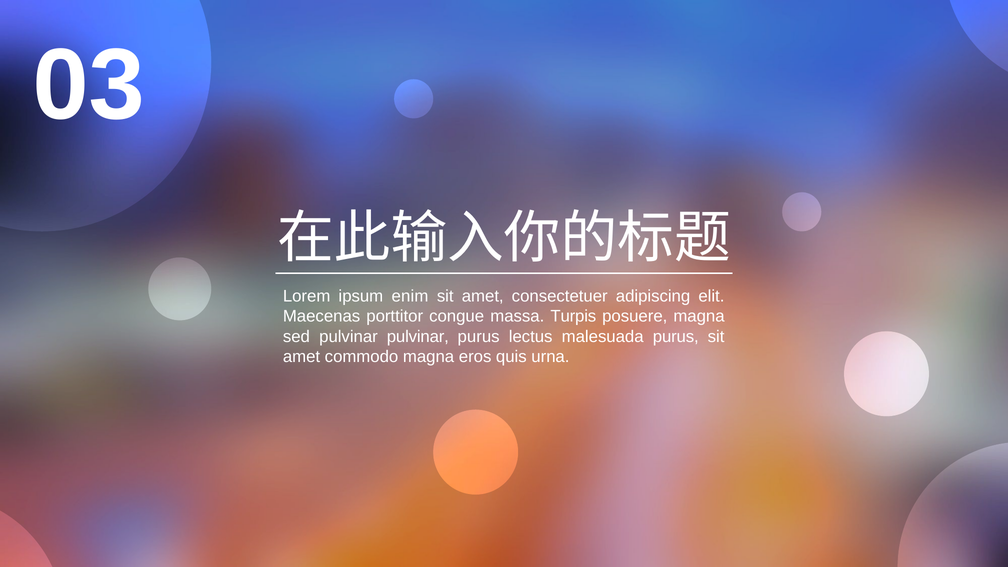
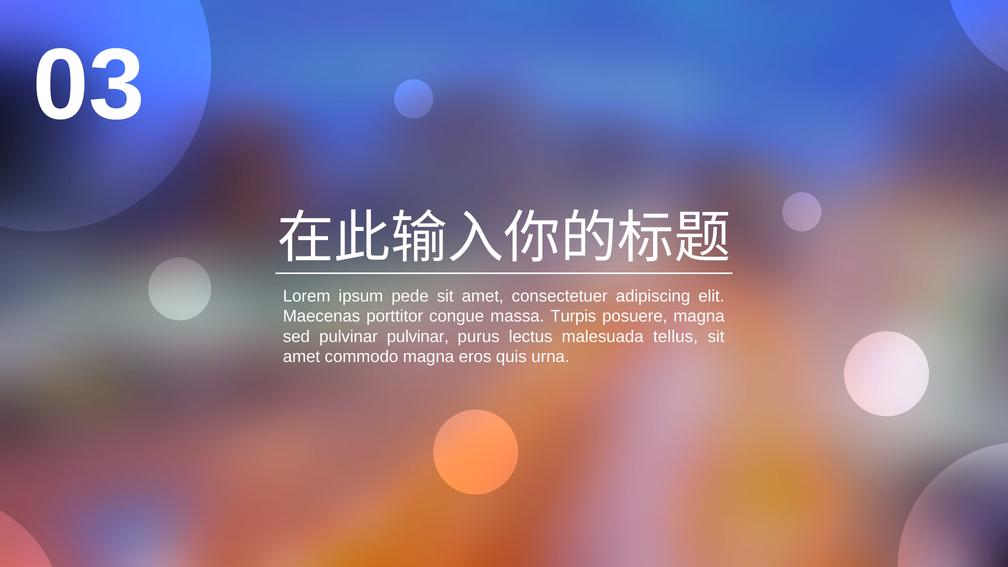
enim: enim -> pede
malesuada purus: purus -> tellus
